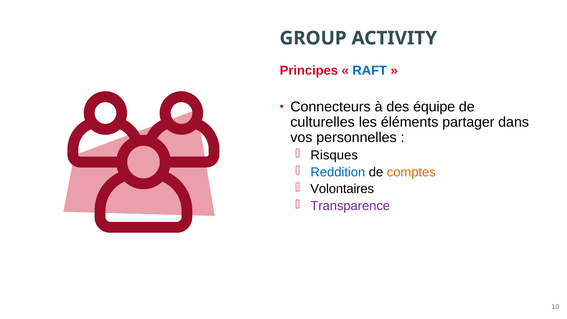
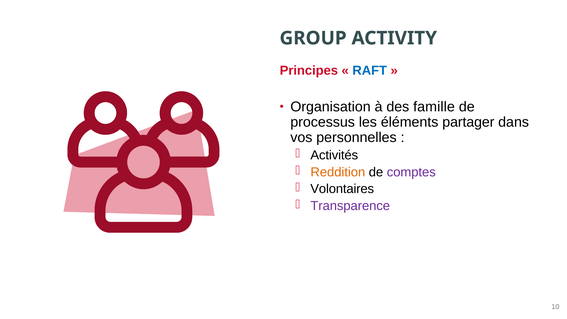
Connecteurs: Connecteurs -> Organisation
équipe: équipe -> famille
culturelles: culturelles -> processus
Risques: Risques -> Activités
Reddition colour: blue -> orange
comptes colour: orange -> purple
